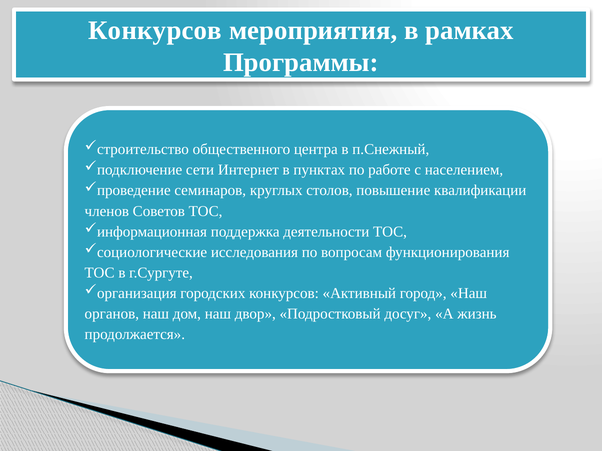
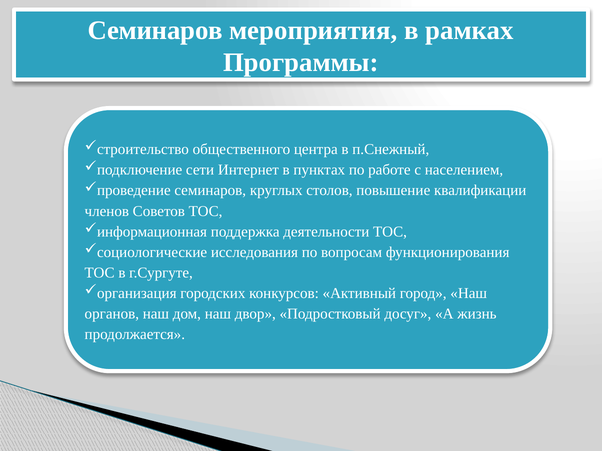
Конкурсов at (155, 30): Конкурсов -> Семинаров
